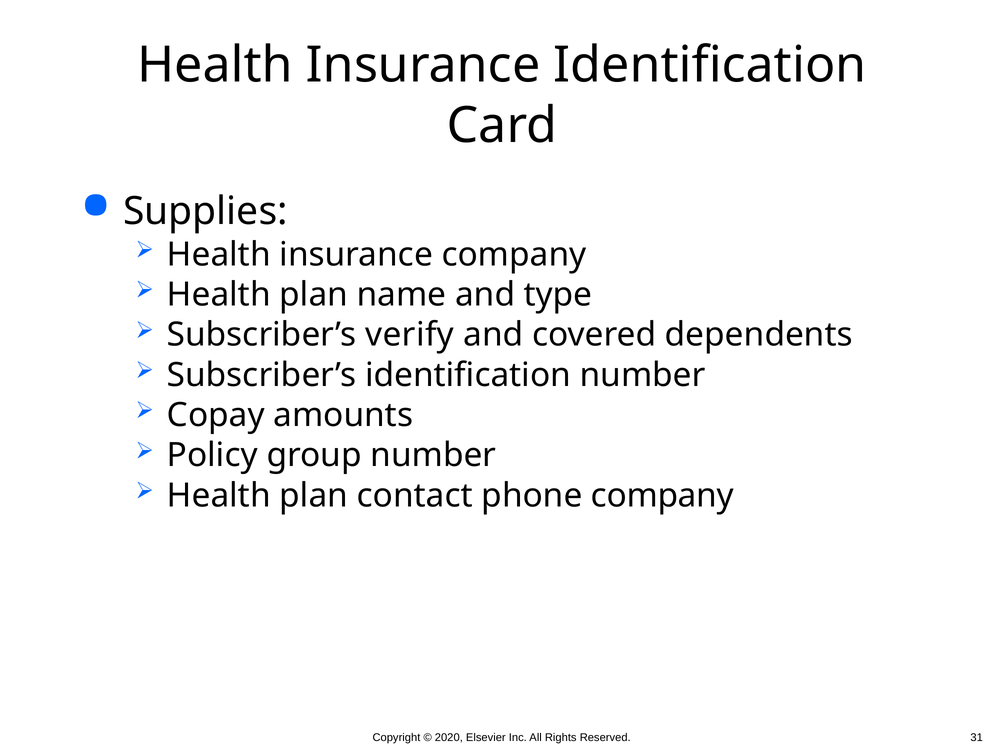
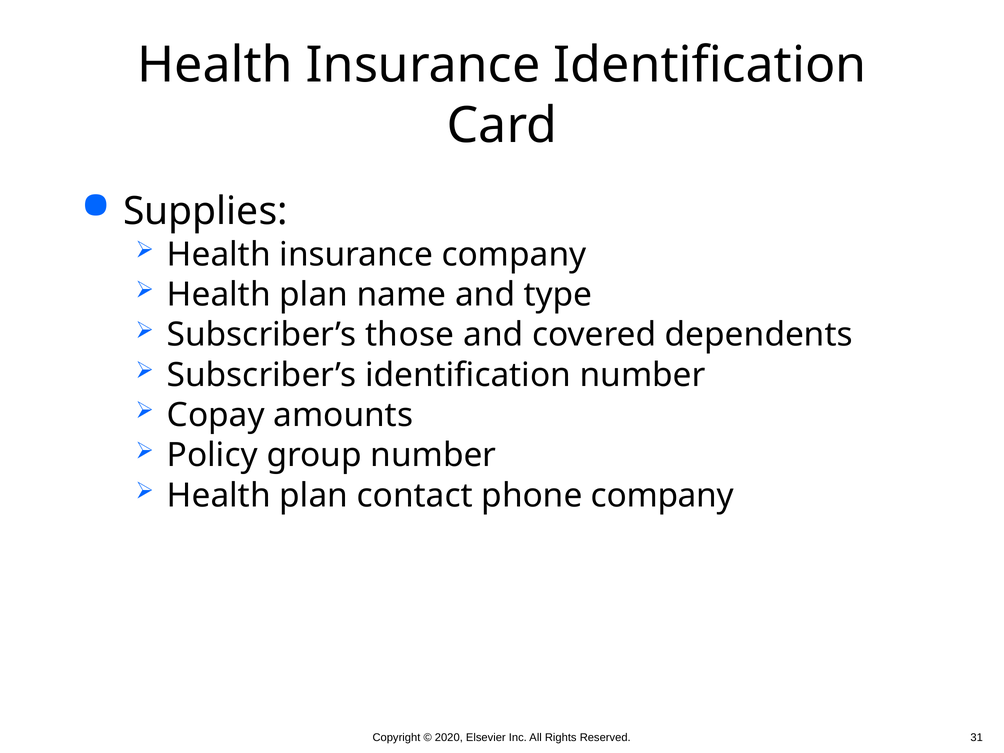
verify: verify -> those
